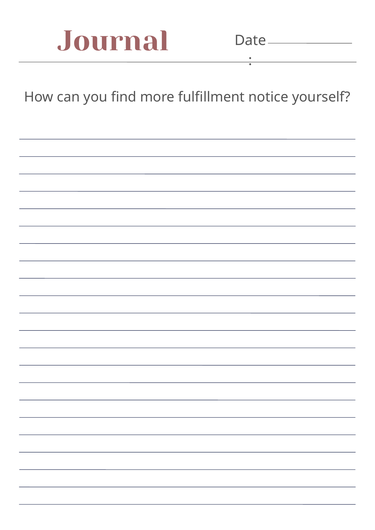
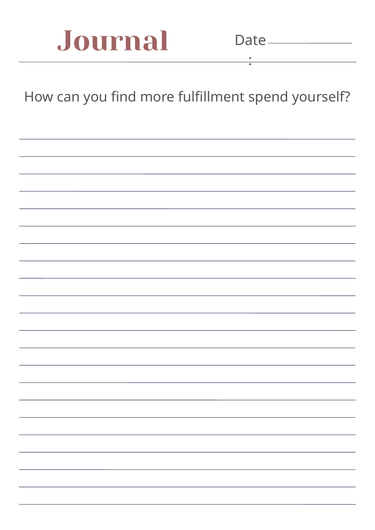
notice: notice -> spend
